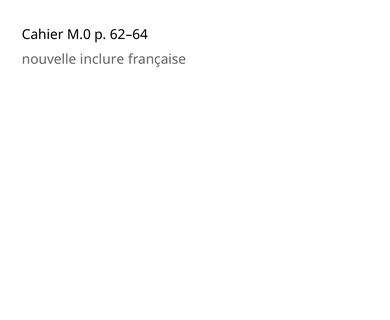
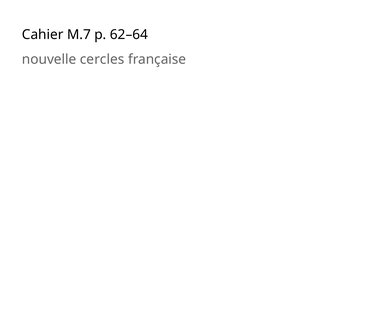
M.0: M.0 -> M.7
inclure: inclure -> cercles
